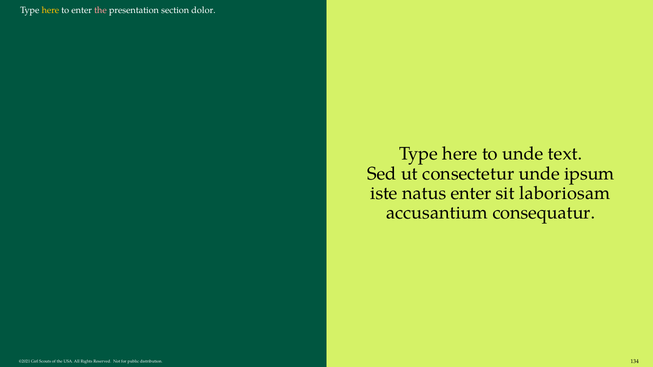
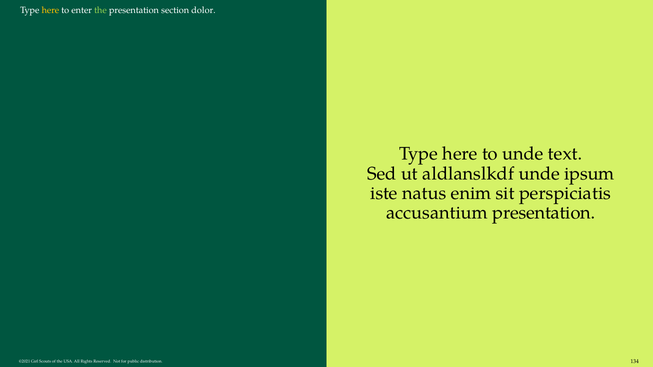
the at (100, 10) colour: pink -> light green
consectetur: consectetur -> aldlanslkdf
natus enter: enter -> enim
laboriosam: laboriosam -> perspiciatis
accusantium consequatur: consequatur -> presentation
